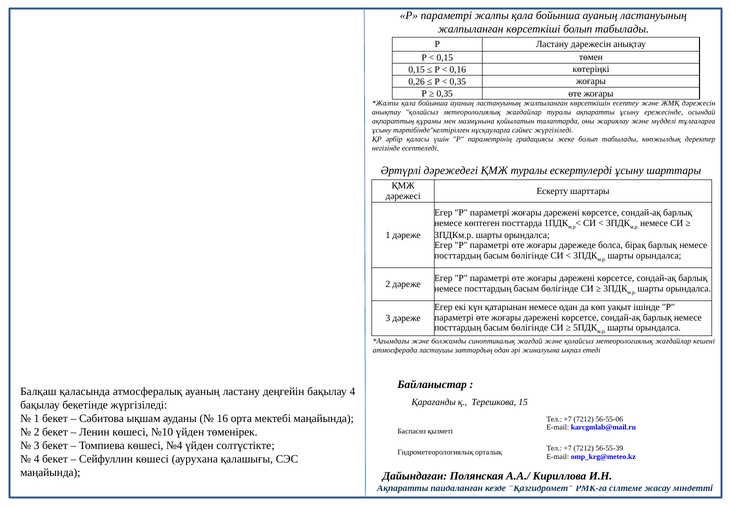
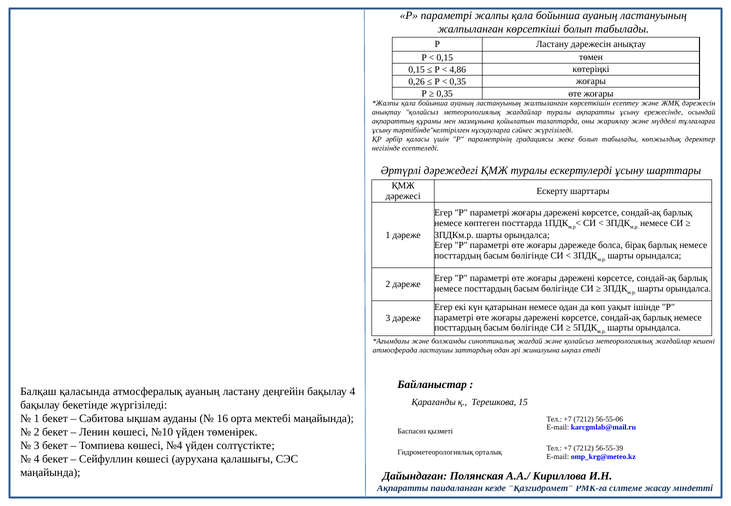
0,16: 0,16 -> 4,86
